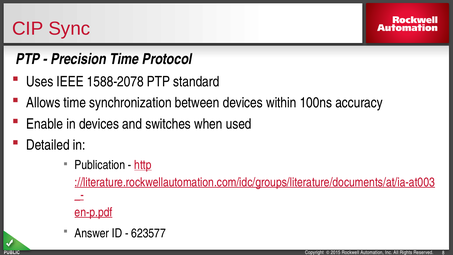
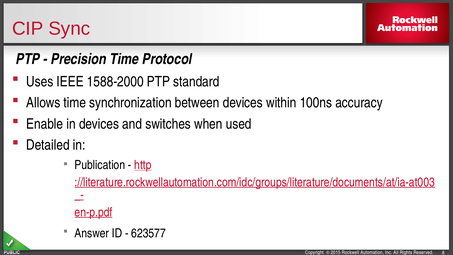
1588-2078: 1588-2078 -> 1588-2000
